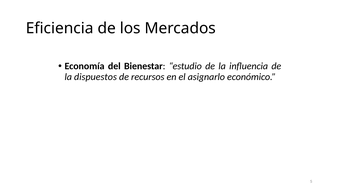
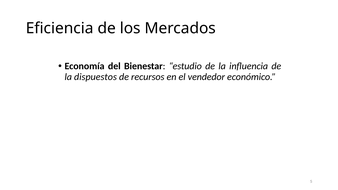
asignarlo: asignarlo -> vendedor
